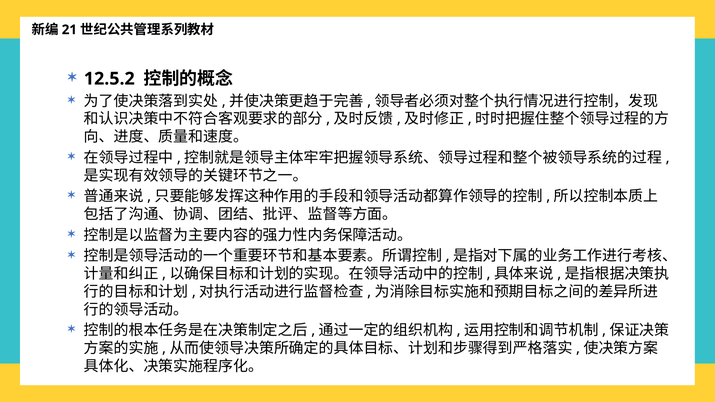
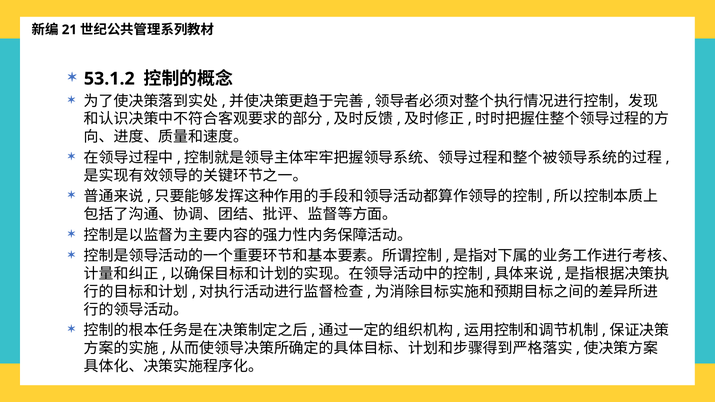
12.5.2: 12.5.2 -> 53.1.2
